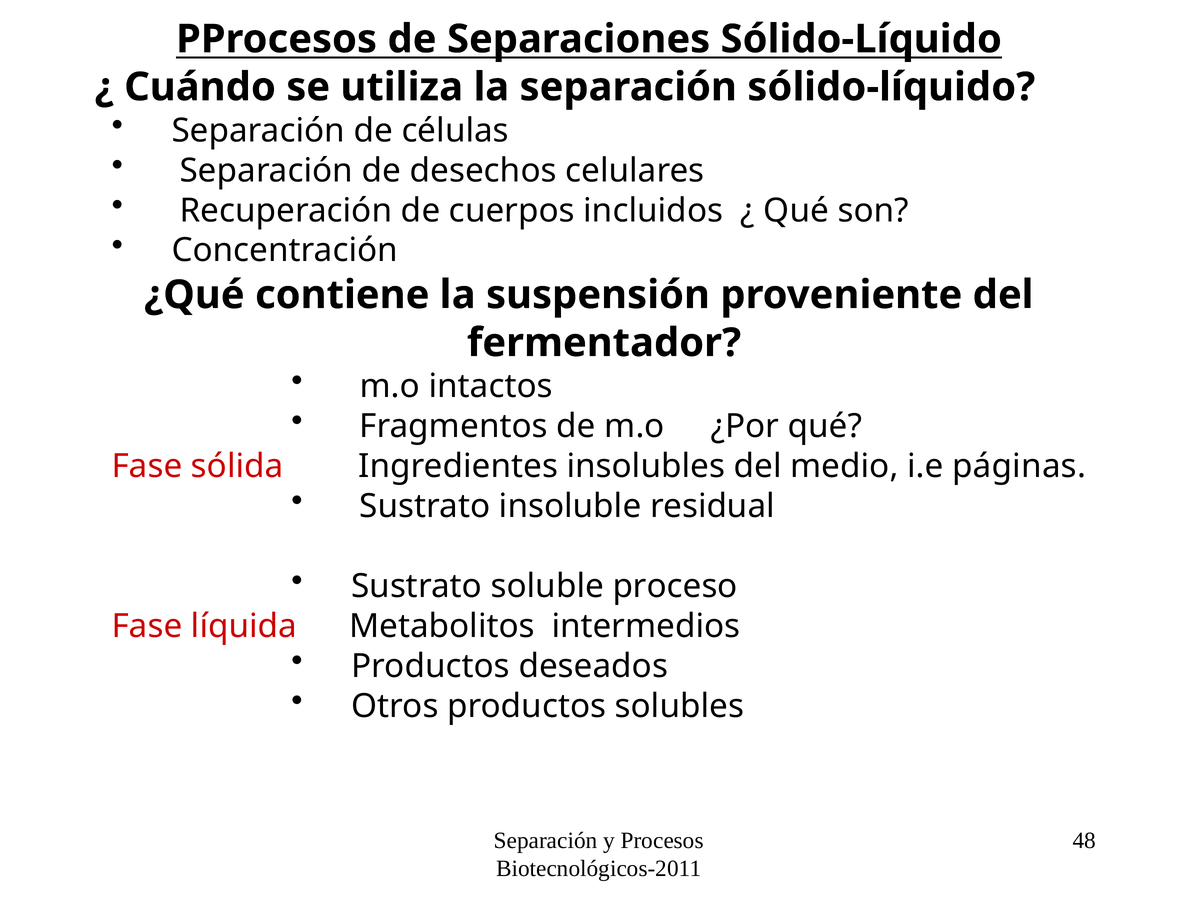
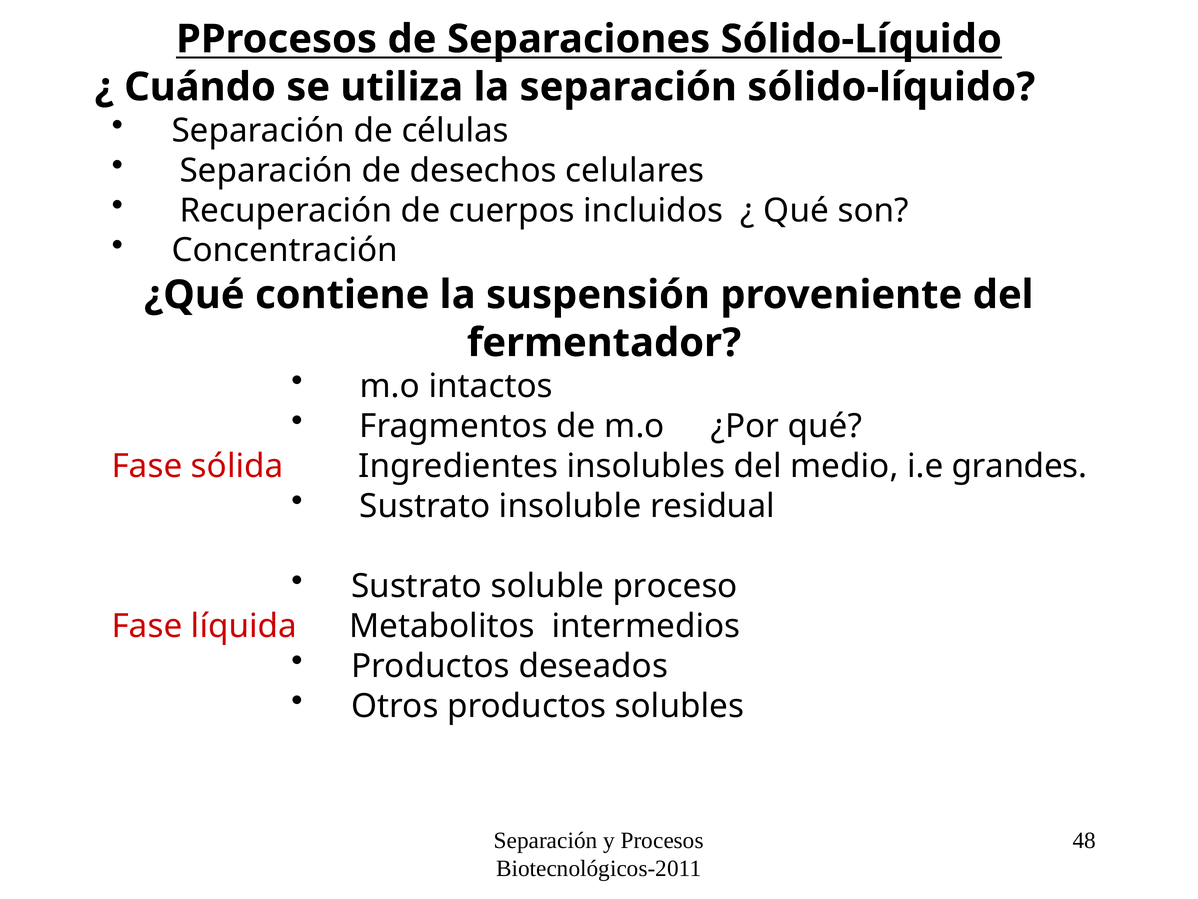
páginas: páginas -> grandes
